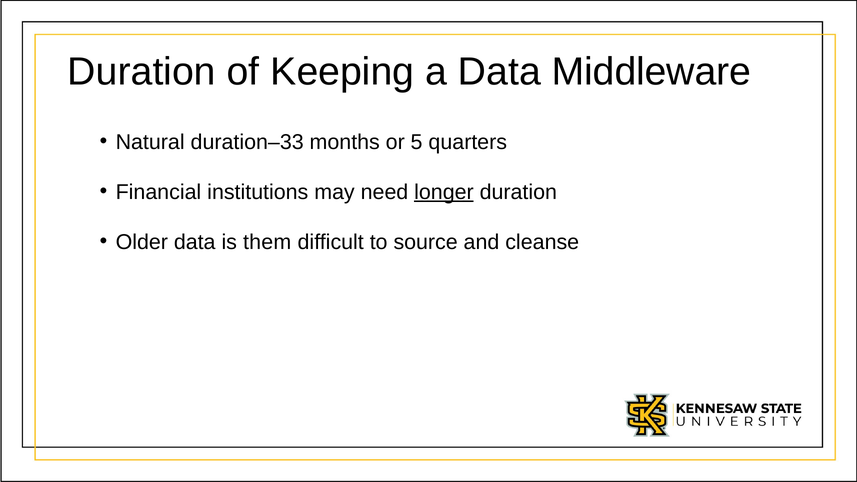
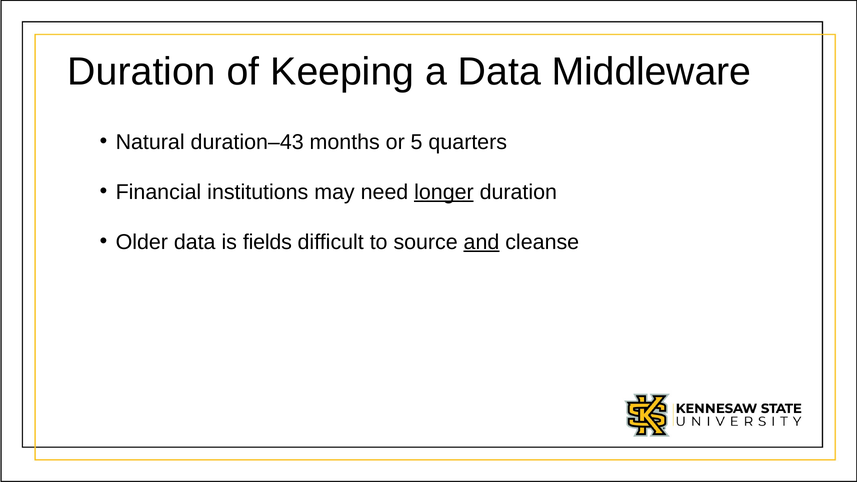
duration–33: duration–33 -> duration–43
them: them -> fields
and underline: none -> present
